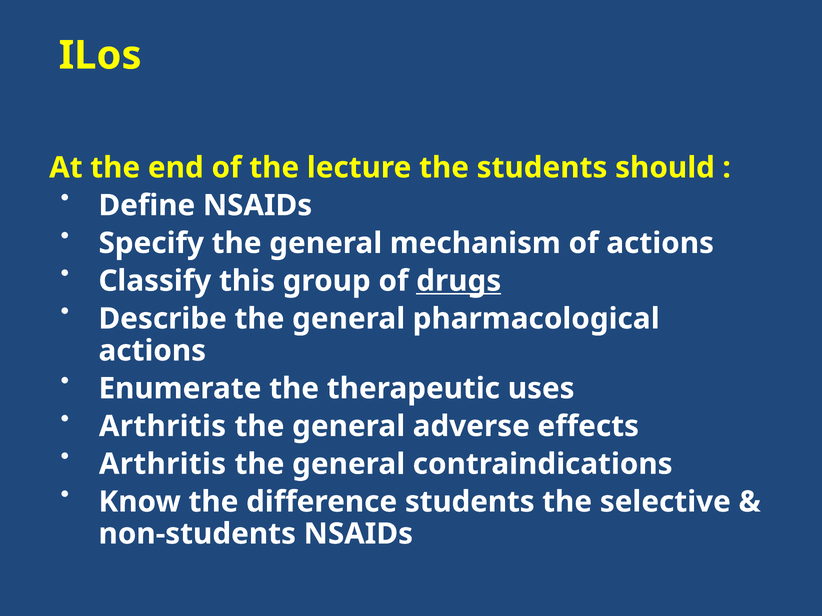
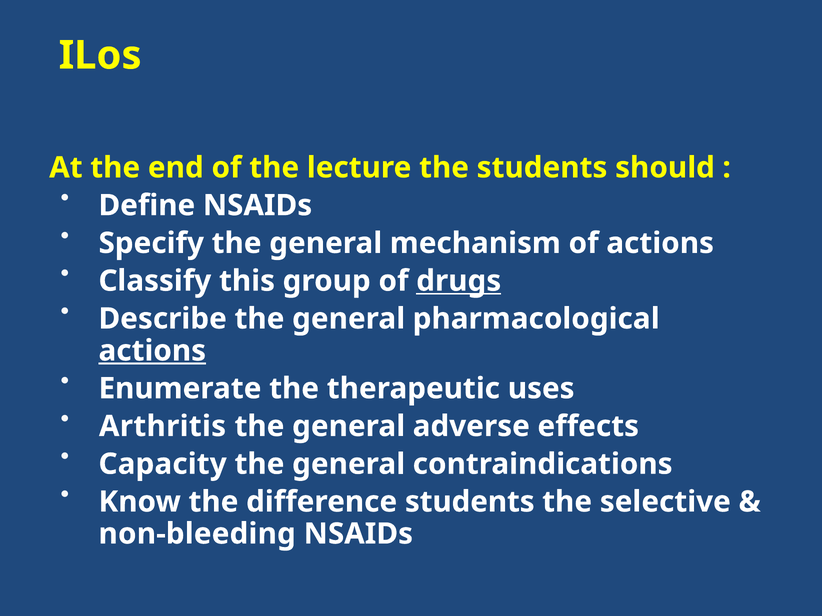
actions at (152, 351) underline: none -> present
Arthritis at (163, 464): Arthritis -> Capacity
non-students: non-students -> non-bleeding
